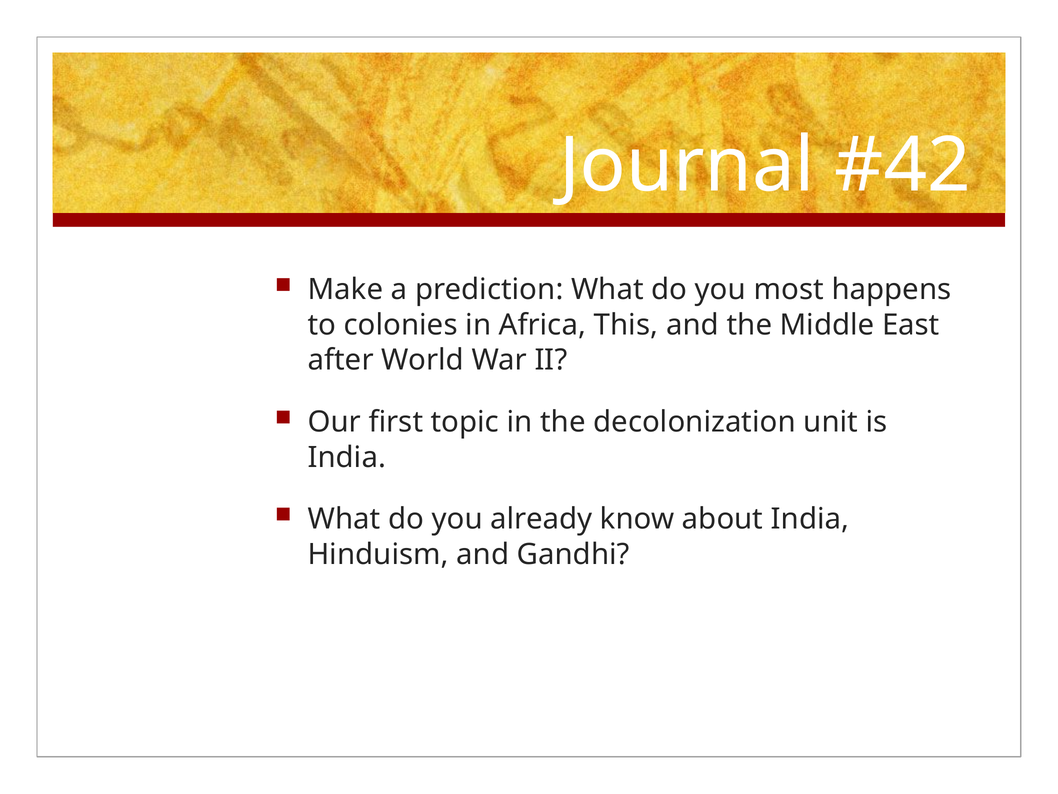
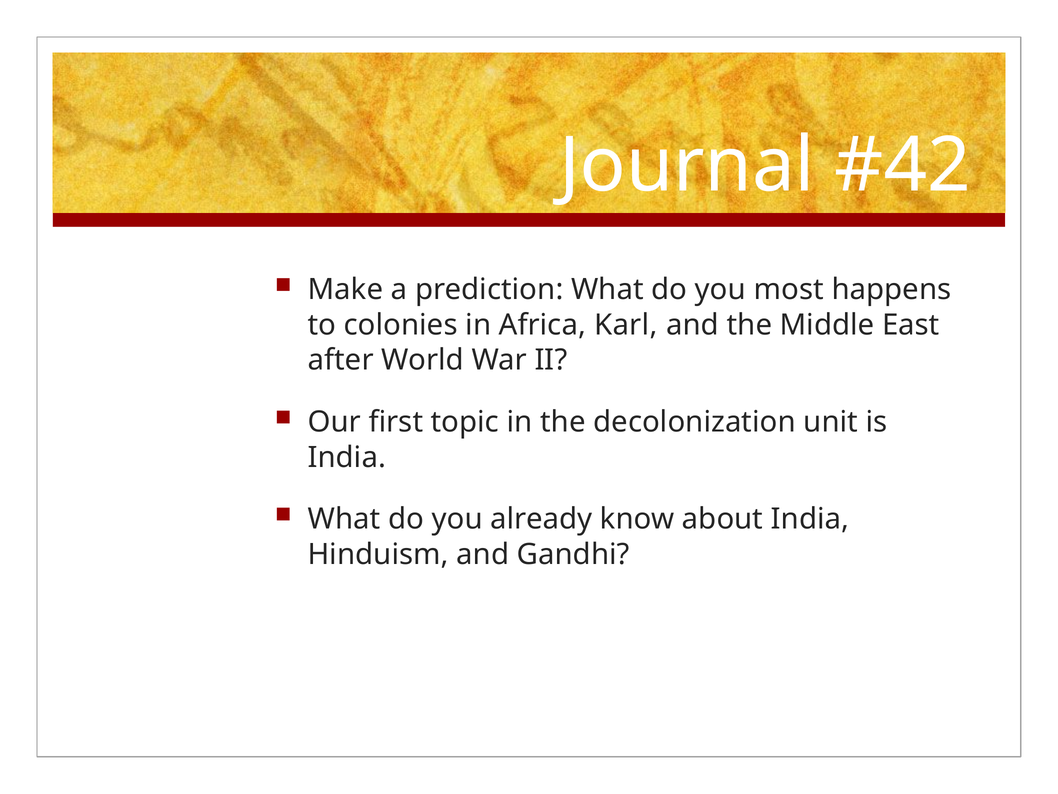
This: This -> Karl
